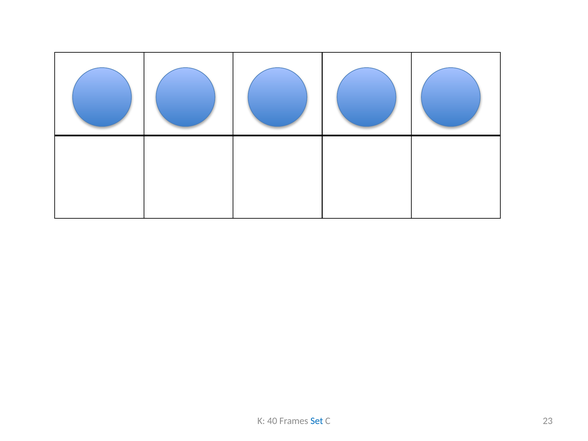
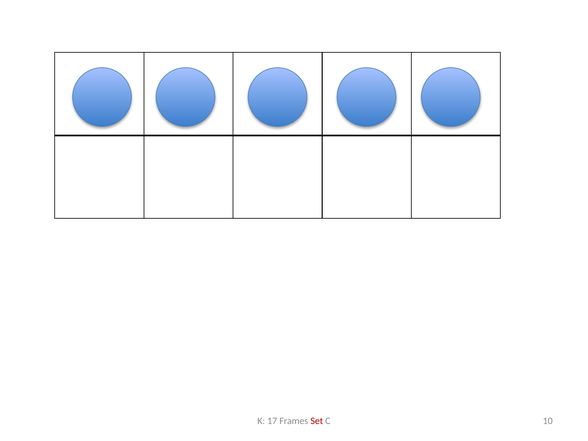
40: 40 -> 17
Set colour: blue -> red
23: 23 -> 10
